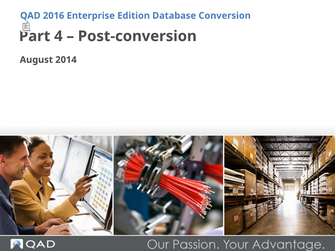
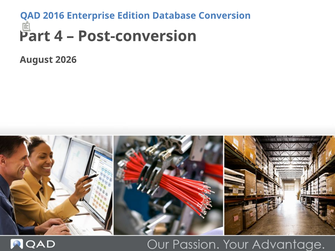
2014: 2014 -> 2026
